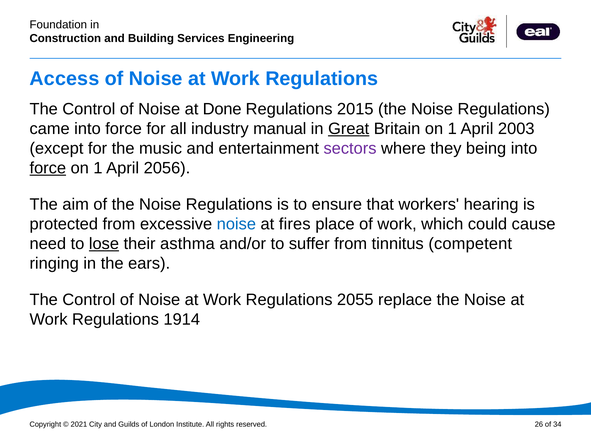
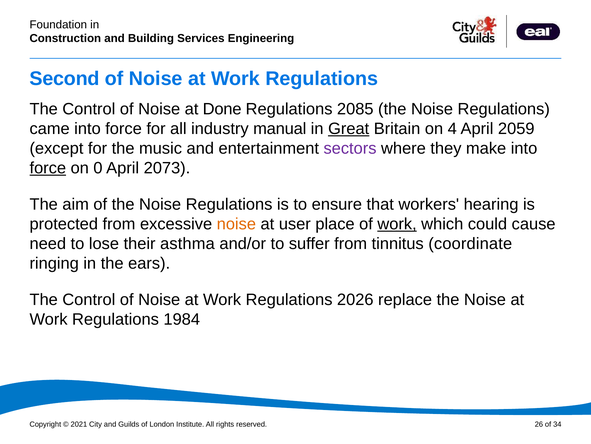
Access: Access -> Second
2015: 2015 -> 2085
Britain on 1: 1 -> 4
2003: 2003 -> 2059
being: being -> make
1 at (98, 168): 1 -> 0
2056: 2056 -> 2073
noise at (236, 224) colour: blue -> orange
fires: fires -> user
work at (397, 224) underline: none -> present
lose underline: present -> none
competent: competent -> coordinate
2055: 2055 -> 2026
1914: 1914 -> 1984
